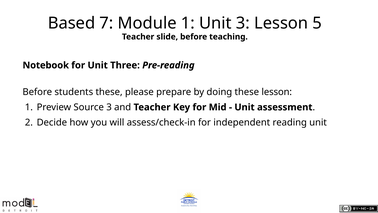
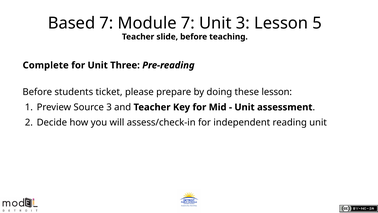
Module 1: 1 -> 7
Notebook: Notebook -> Complete
students these: these -> ticket
